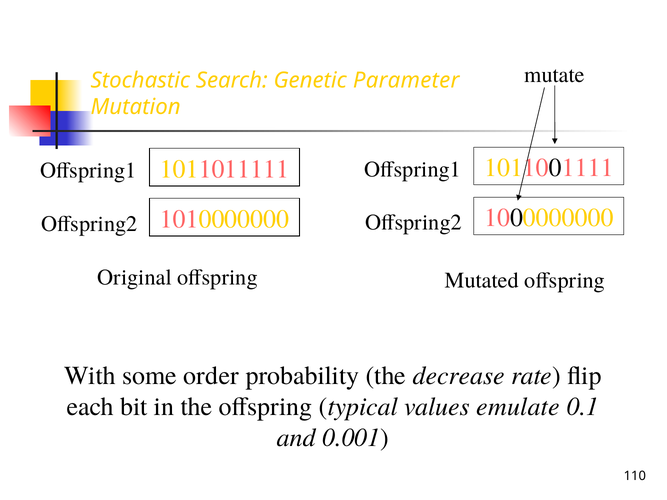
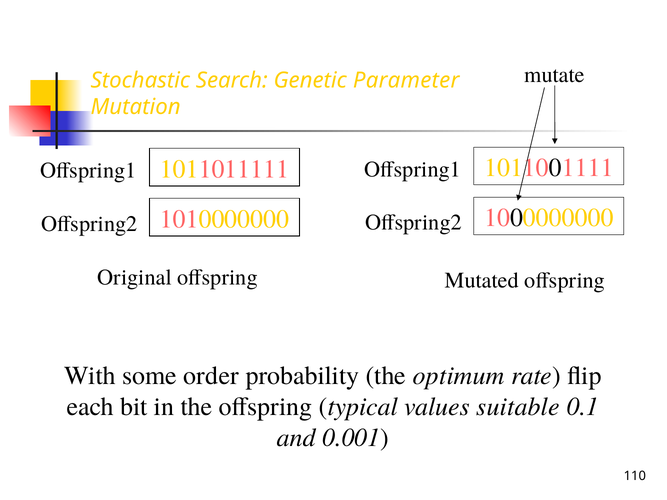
decrease: decrease -> optimum
emulate: emulate -> suitable
